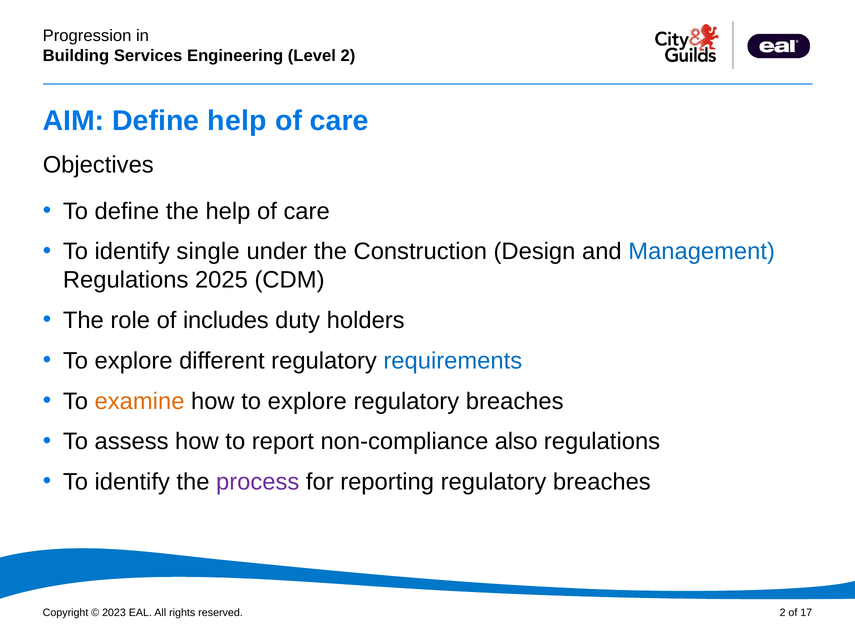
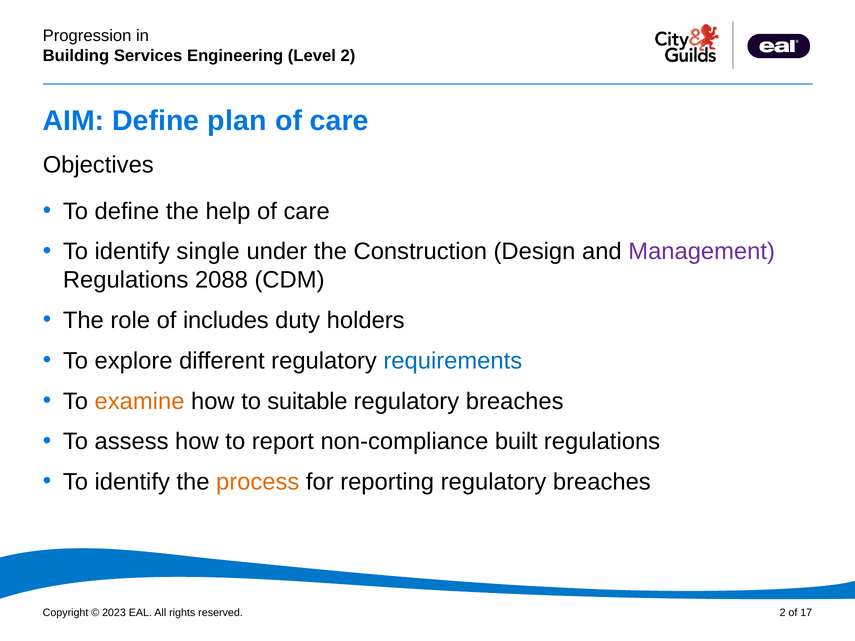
Define help: help -> plan
Management colour: blue -> purple
2025: 2025 -> 2088
how to explore: explore -> suitable
also: also -> built
process colour: purple -> orange
